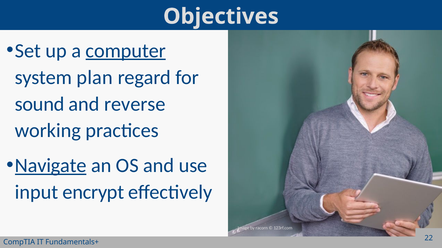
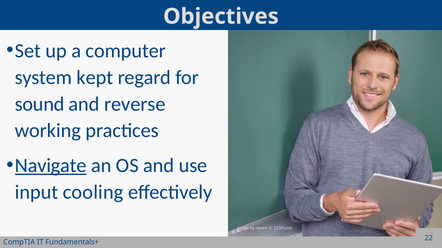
computer underline: present -> none
plan: plan -> kept
encrypt: encrypt -> cooling
